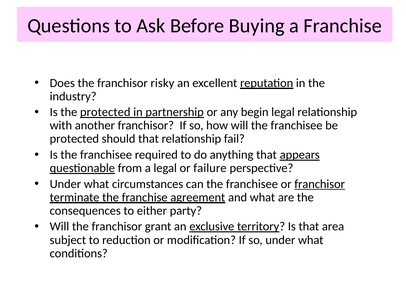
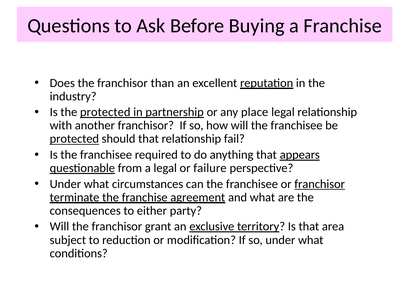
risky: risky -> than
begin: begin -> place
protected at (74, 139) underline: none -> present
